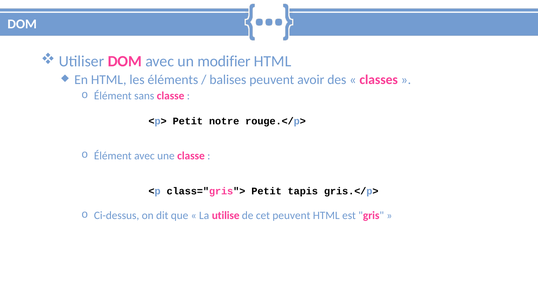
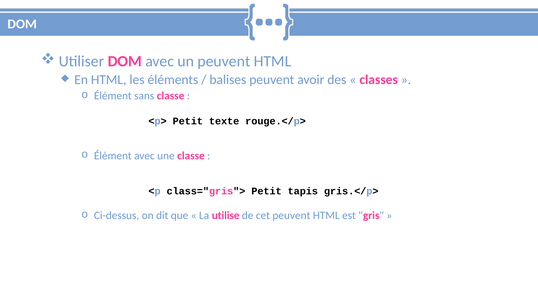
un modifier: modifier -> peuvent
notre: notre -> texte
